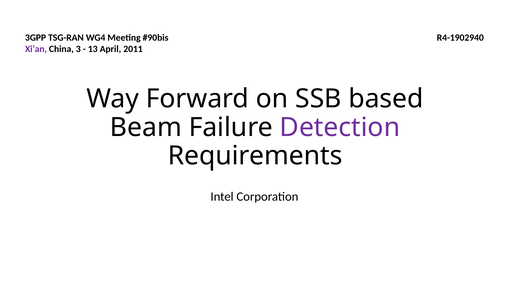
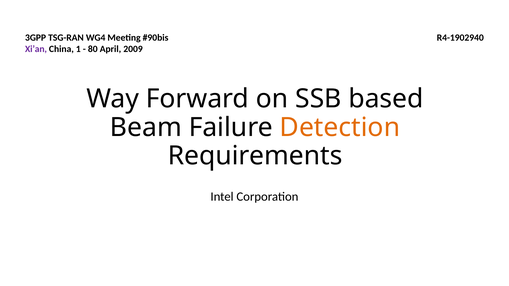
3: 3 -> 1
13: 13 -> 80
2011: 2011 -> 2009
Detection colour: purple -> orange
